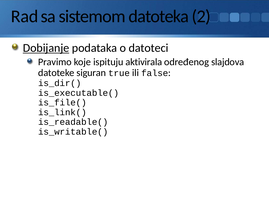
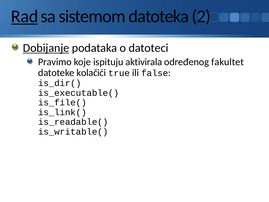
Rad underline: none -> present
slajdova: slajdova -> fakultet
siguran: siguran -> kolačići
